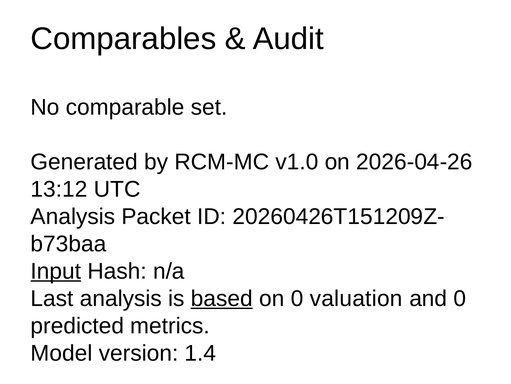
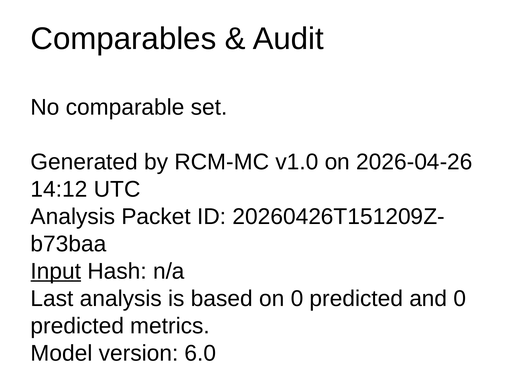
13:12: 13:12 -> 14:12
based underline: present -> none
on 0 valuation: valuation -> predicted
1.4: 1.4 -> 6.0
